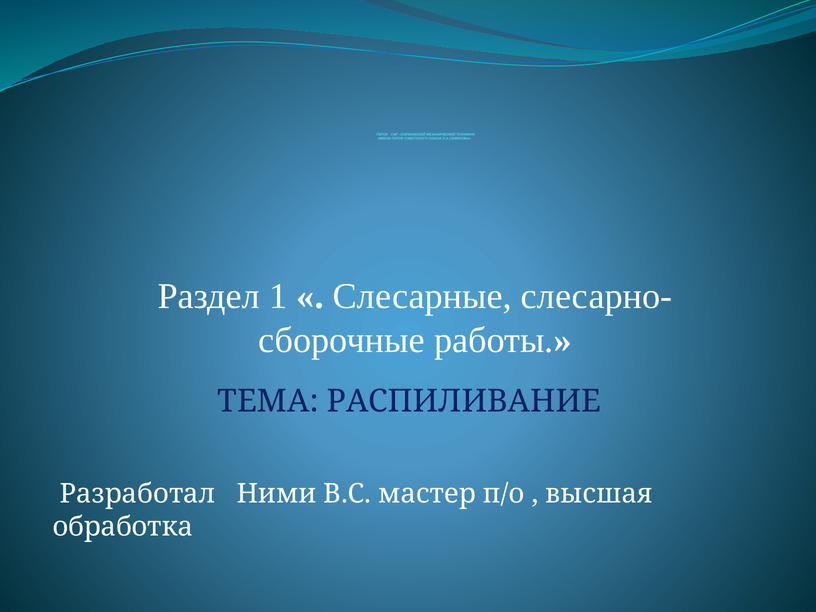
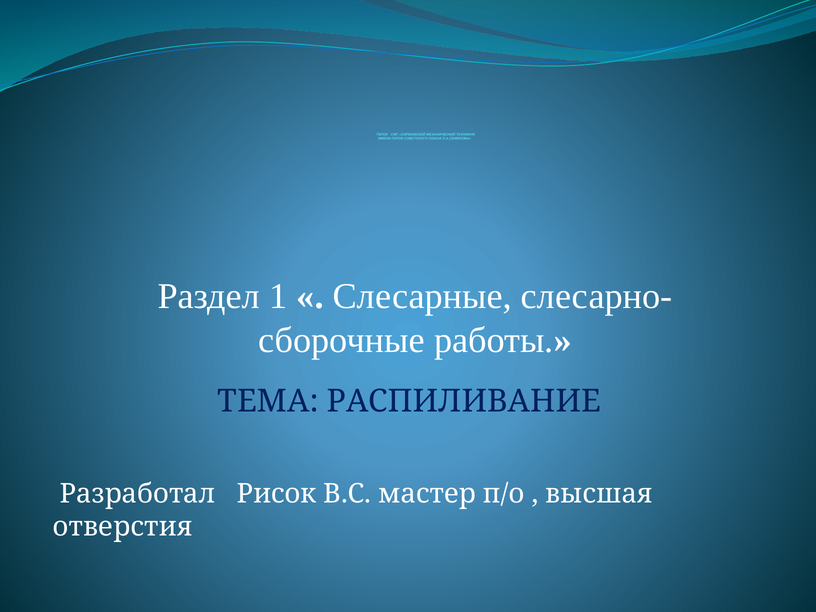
Ними: Ними -> Рисок
обработка: обработка -> отверстия
